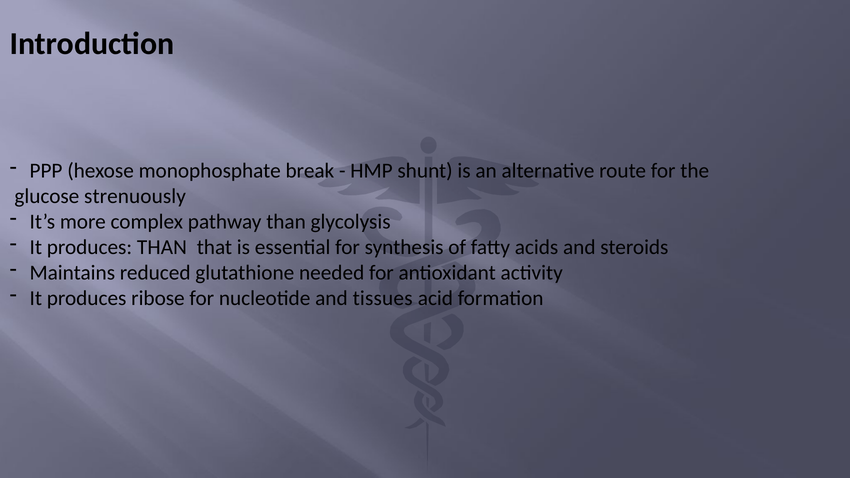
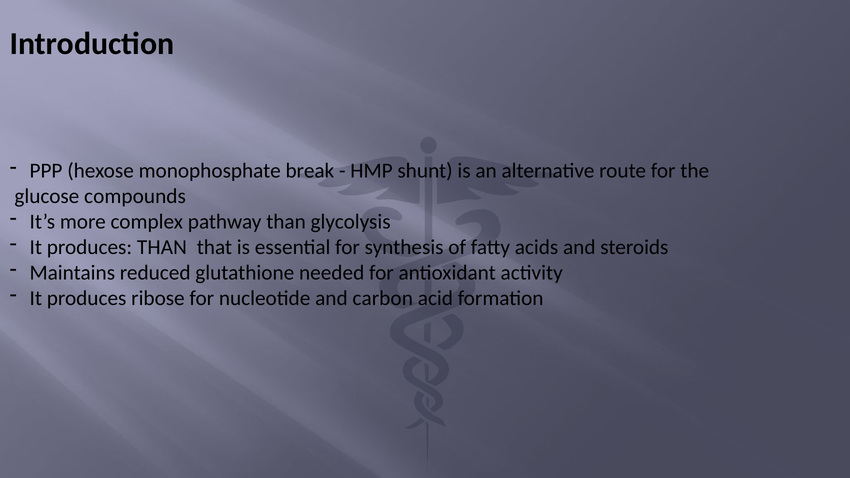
strenuously: strenuously -> compounds
tissues: tissues -> carbon
